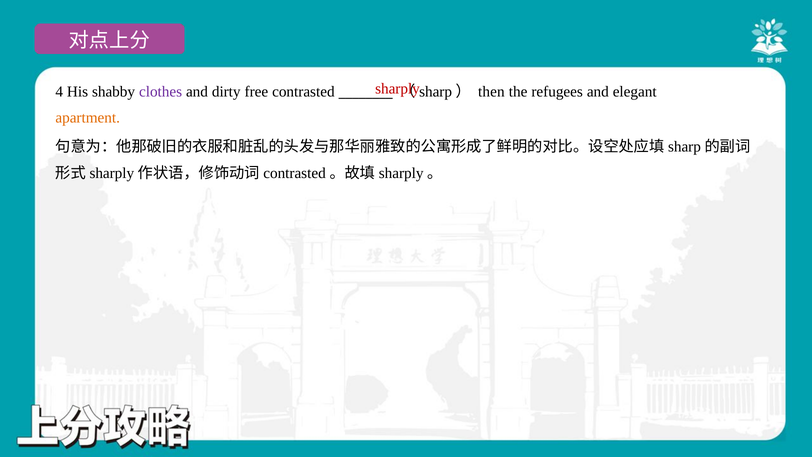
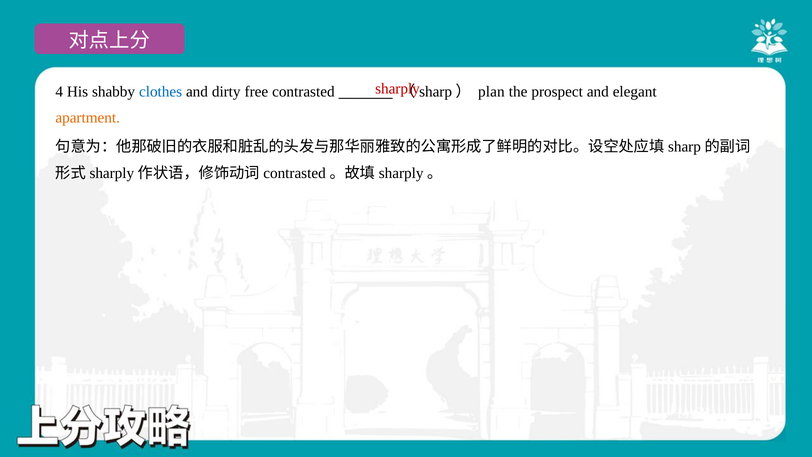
clothes colour: purple -> blue
then: then -> plan
refugees: refugees -> prospect
